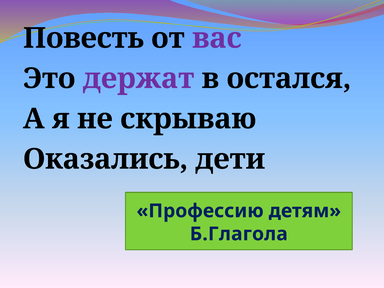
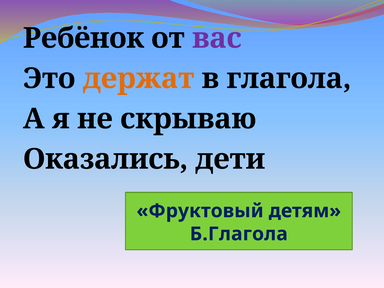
Повесть: Повесть -> Ребёнок
держат colour: purple -> orange
остался: остался -> глагола
Профессию: Профессию -> Фруктовый
